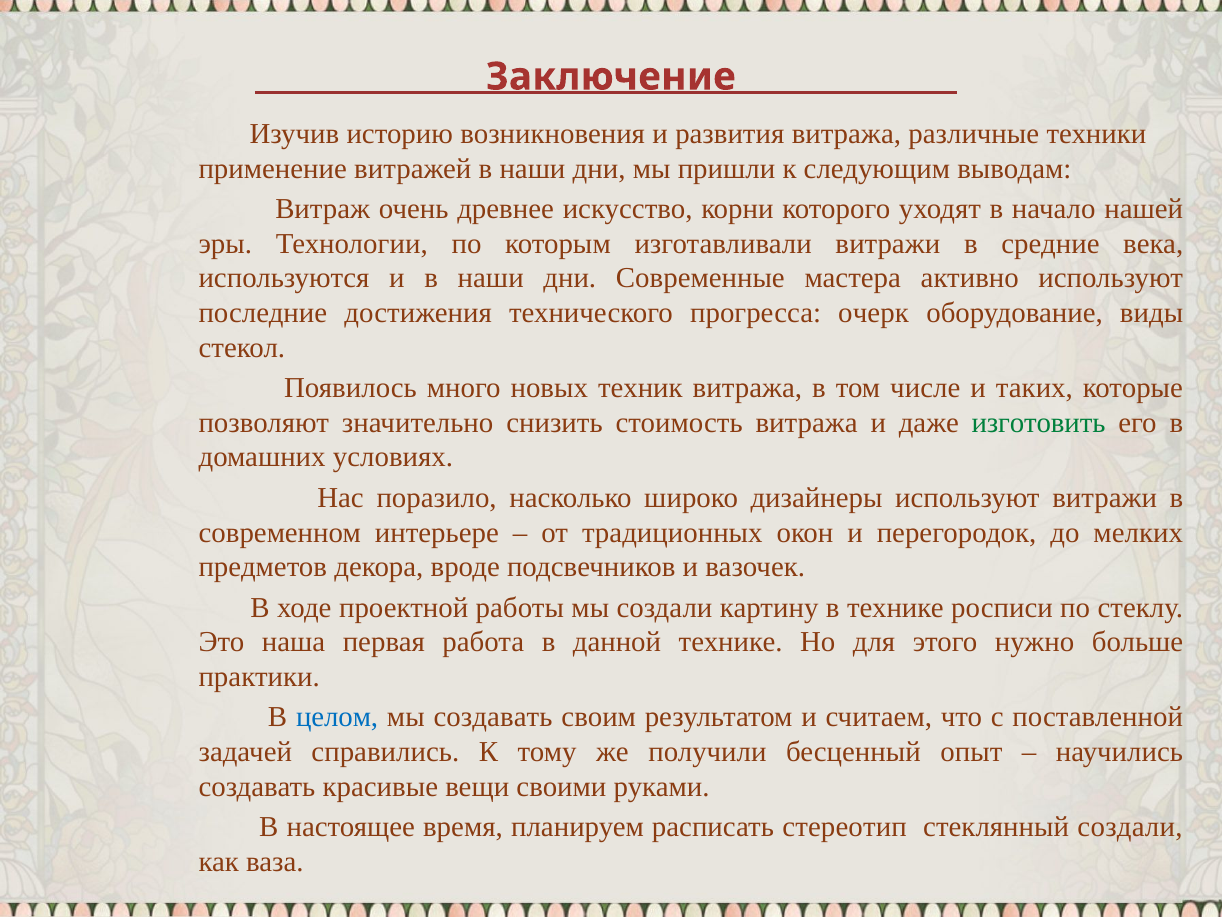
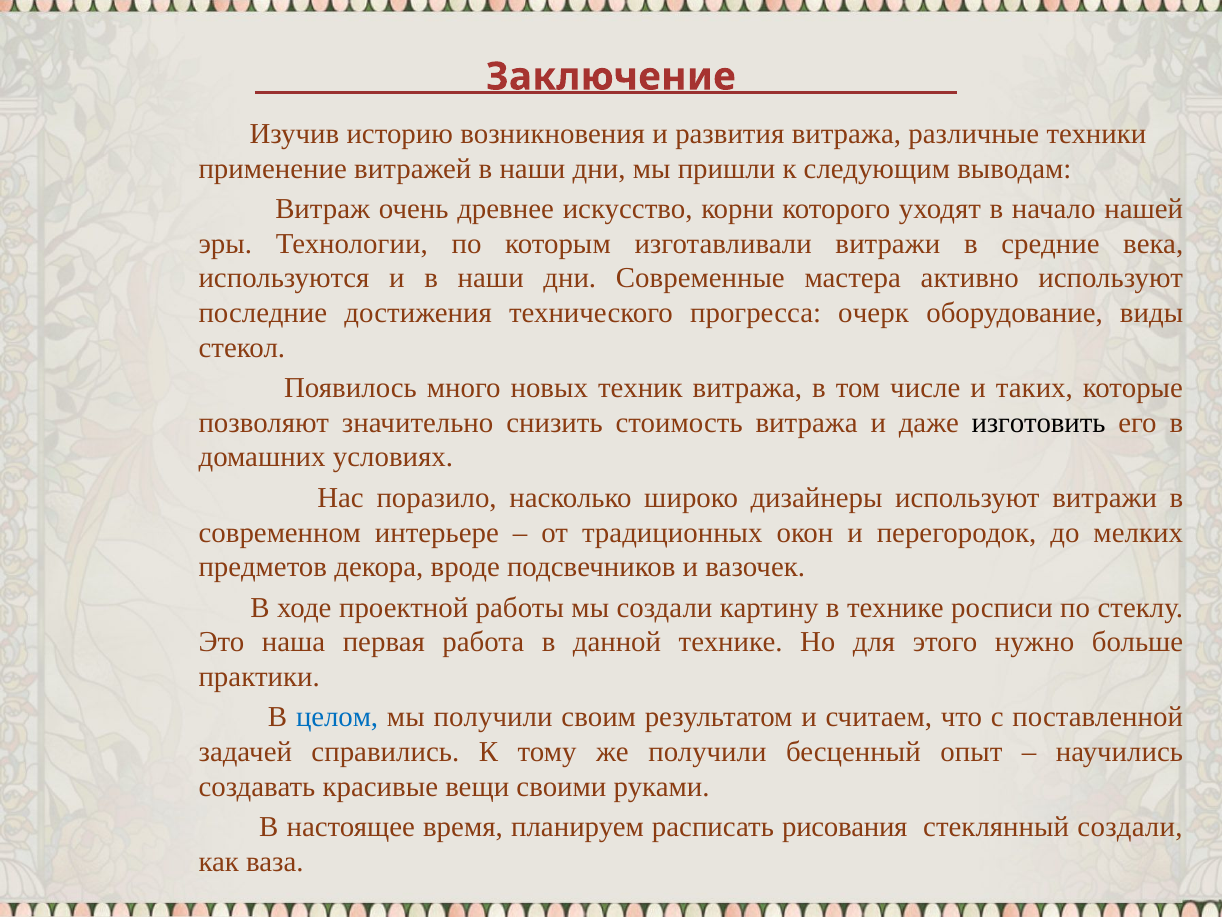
изготовить colour: green -> black
мы создавать: создавать -> получили
стереотип: стереотип -> рисования
